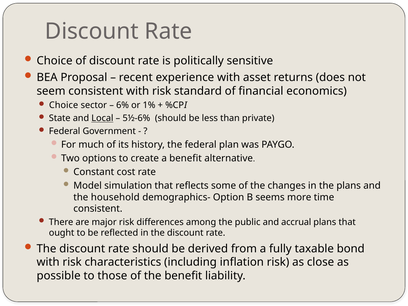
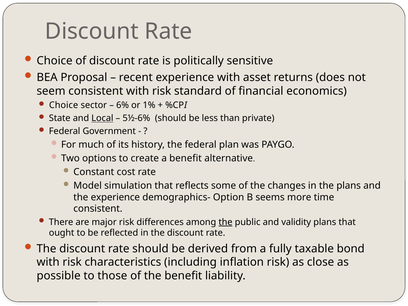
the household: household -> experience
the at (225, 222) underline: none -> present
accrual: accrual -> validity
